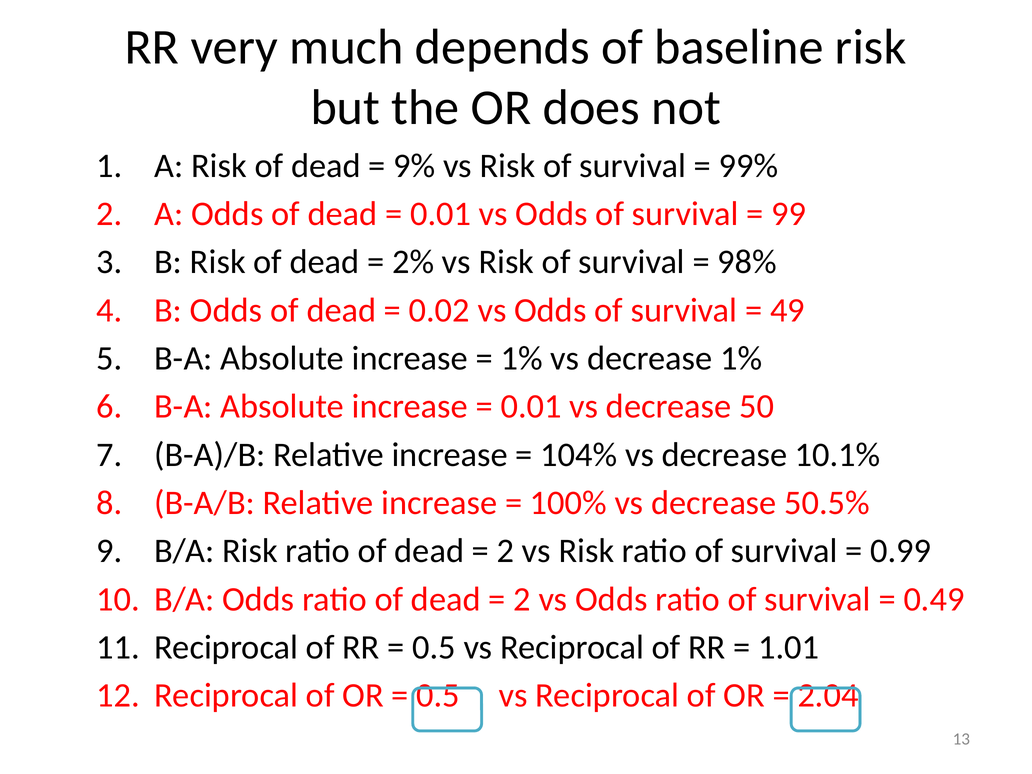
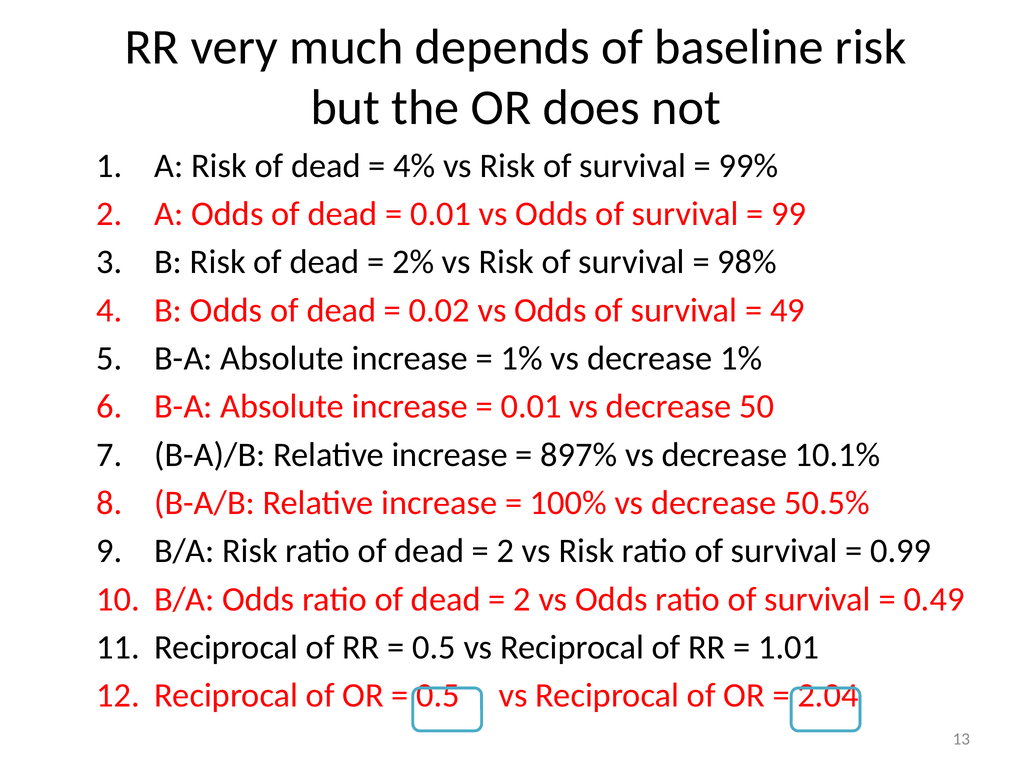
9%: 9% -> 4%
104%: 104% -> 897%
